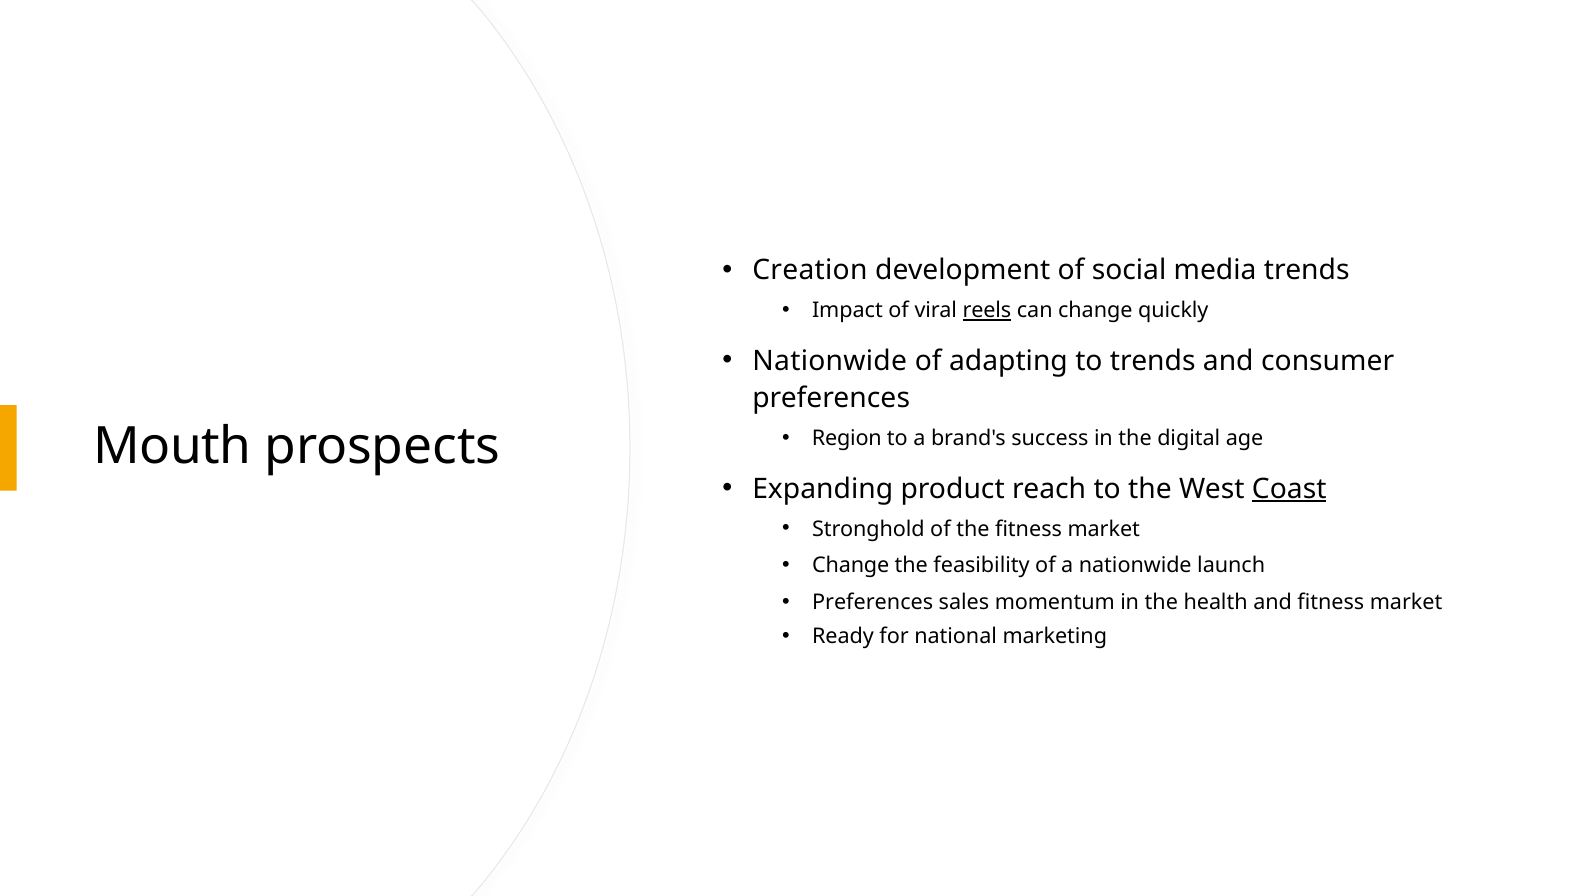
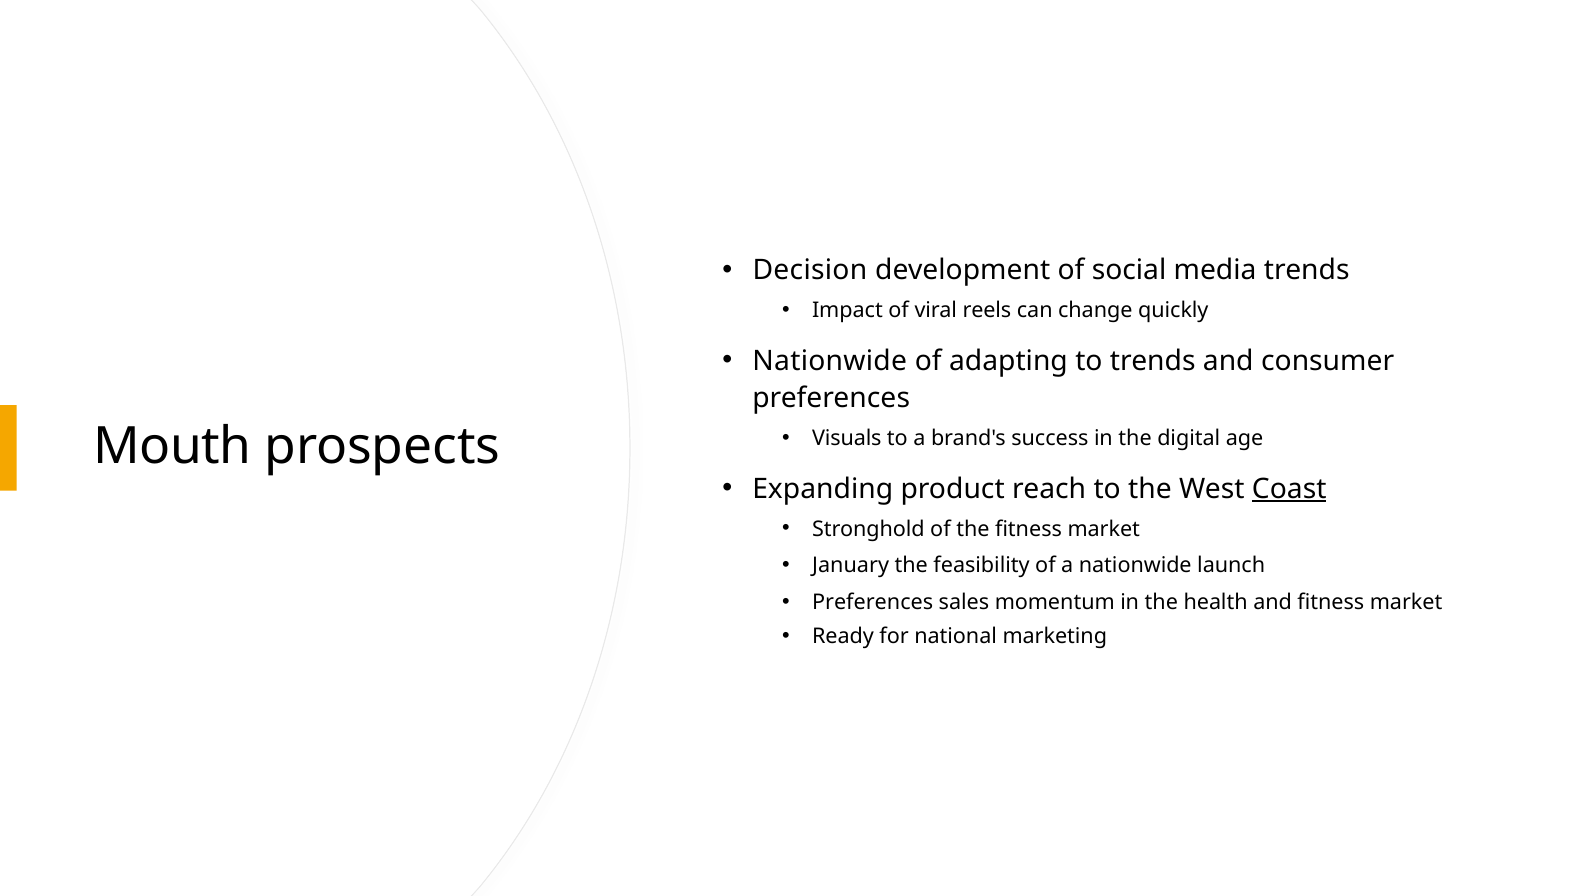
Creation: Creation -> Decision
reels underline: present -> none
Region: Region -> Visuals
Change at (851, 566): Change -> January
